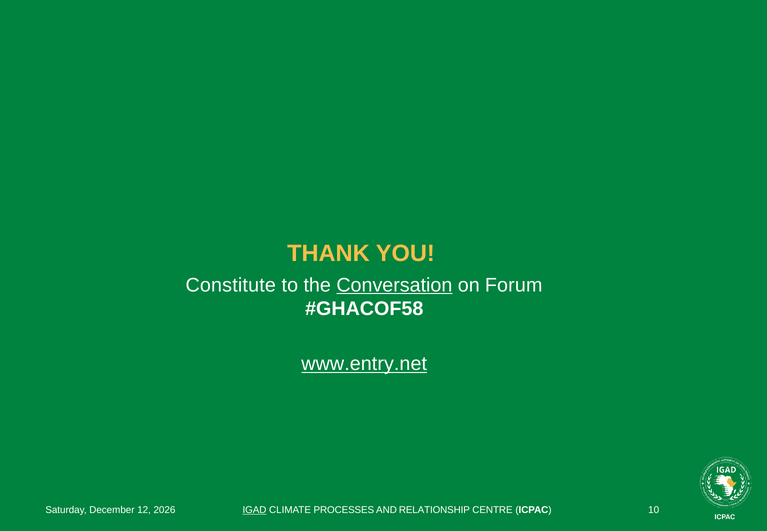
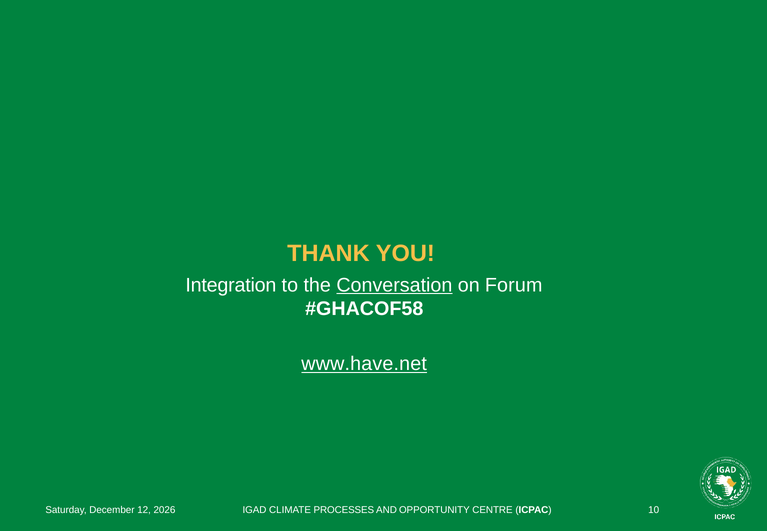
Constitute: Constitute -> Integration
www.entry.net: www.entry.net -> www.have.net
IGAD underline: present -> none
RELATIONSHIP: RELATIONSHIP -> OPPORTUNITY
